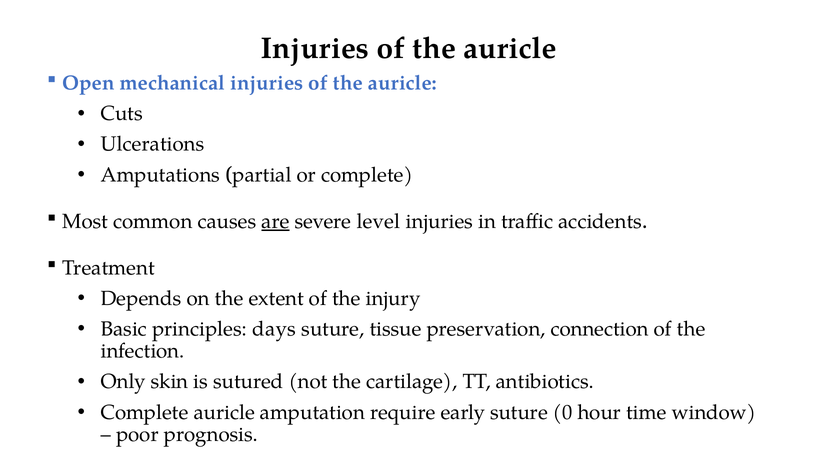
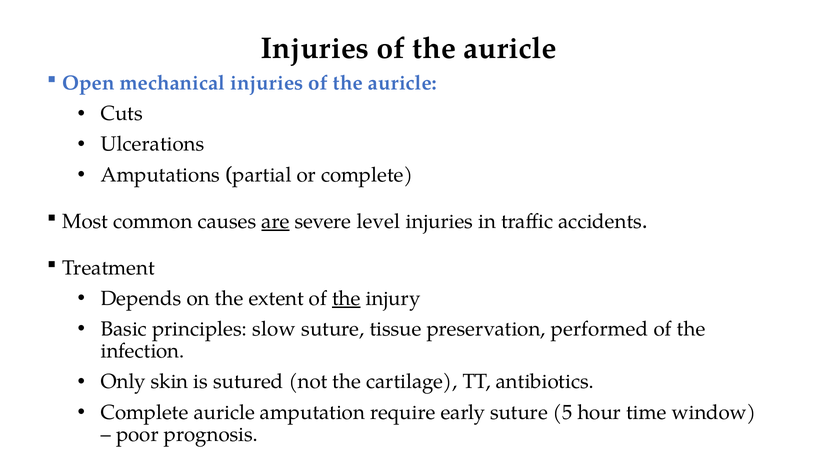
the at (346, 299) underline: none -> present
days: days -> slow
connection: connection -> performed
0: 0 -> 5
